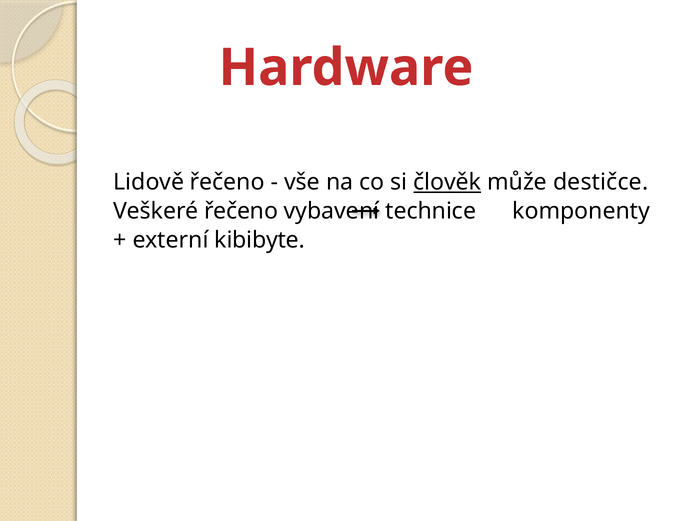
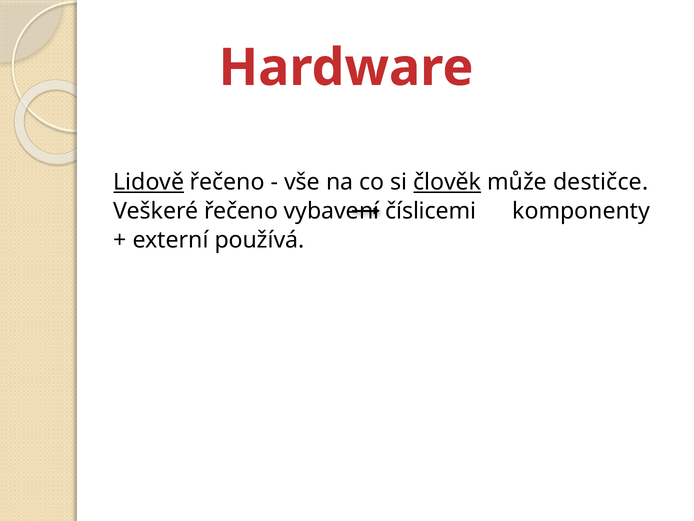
Lidově underline: none -> present
technice: technice -> číslicemi
kibibyte: kibibyte -> používá
